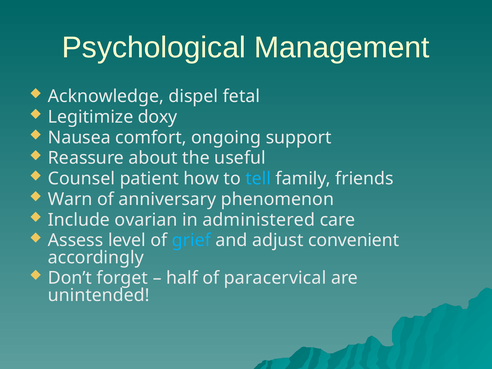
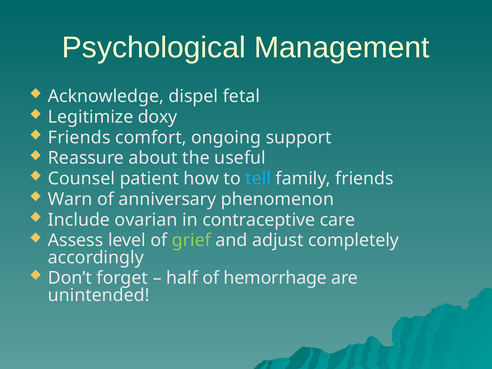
Nausea at (79, 138): Nausea -> Friends
administered: administered -> contraceptive
grief colour: light blue -> light green
convenient: convenient -> completely
paracervical: paracervical -> hemorrhage
